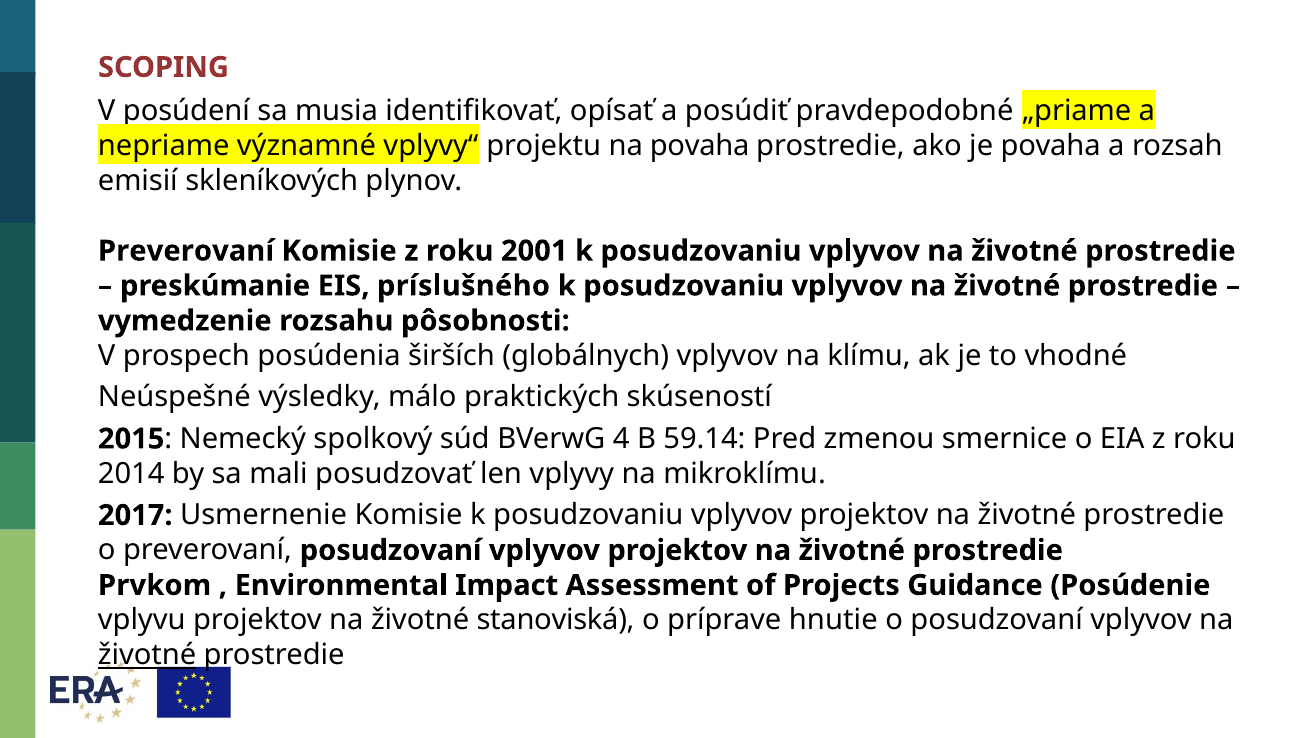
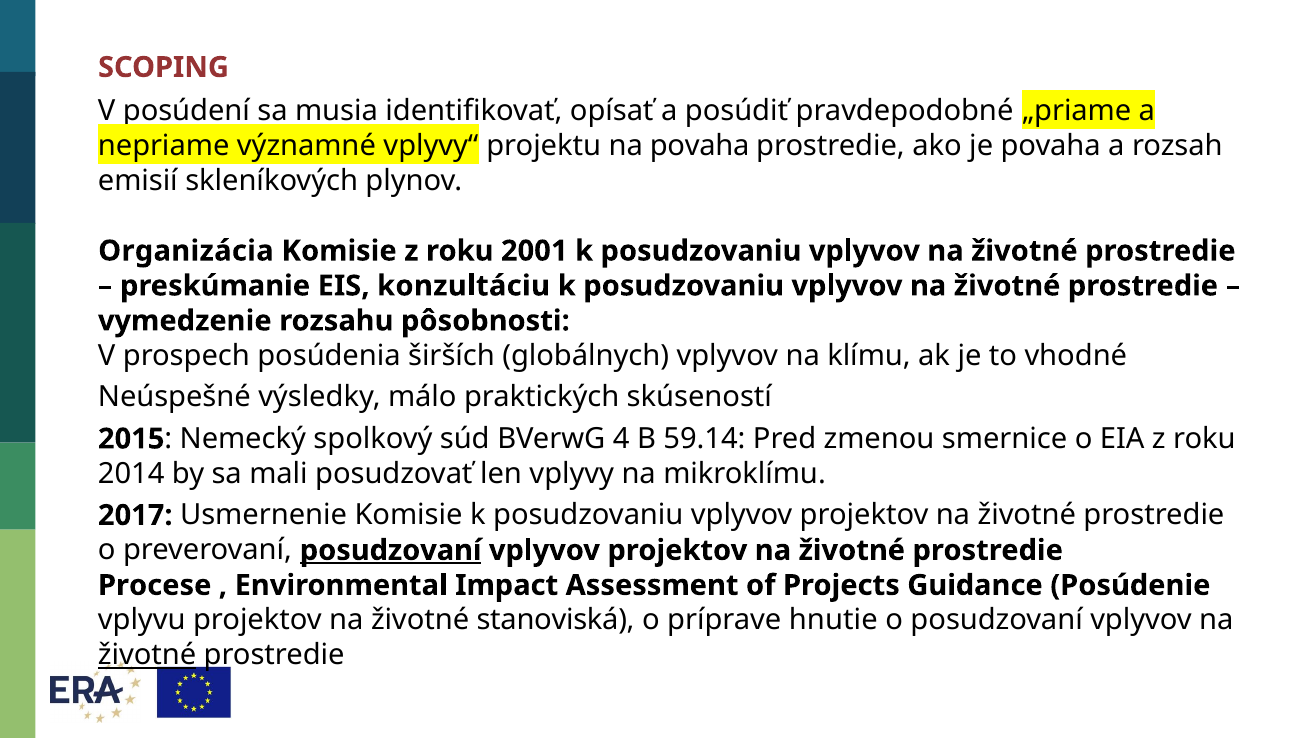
Preverovaní at (186, 251): Preverovaní -> Organizácia
príslušného: príslušného -> konzultáciu
posudzovaní at (391, 550) underline: none -> present
Prvkom: Prvkom -> Procese
